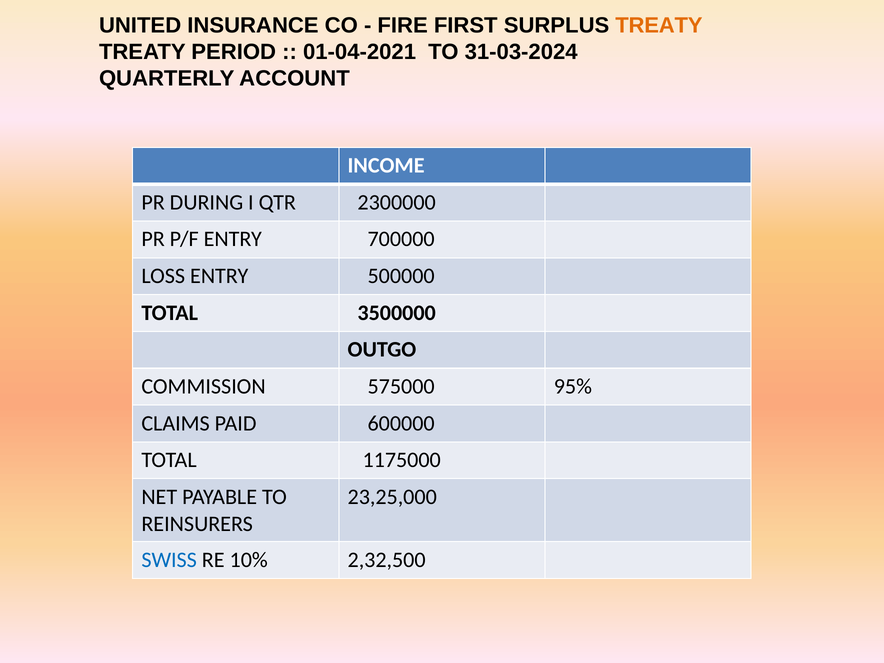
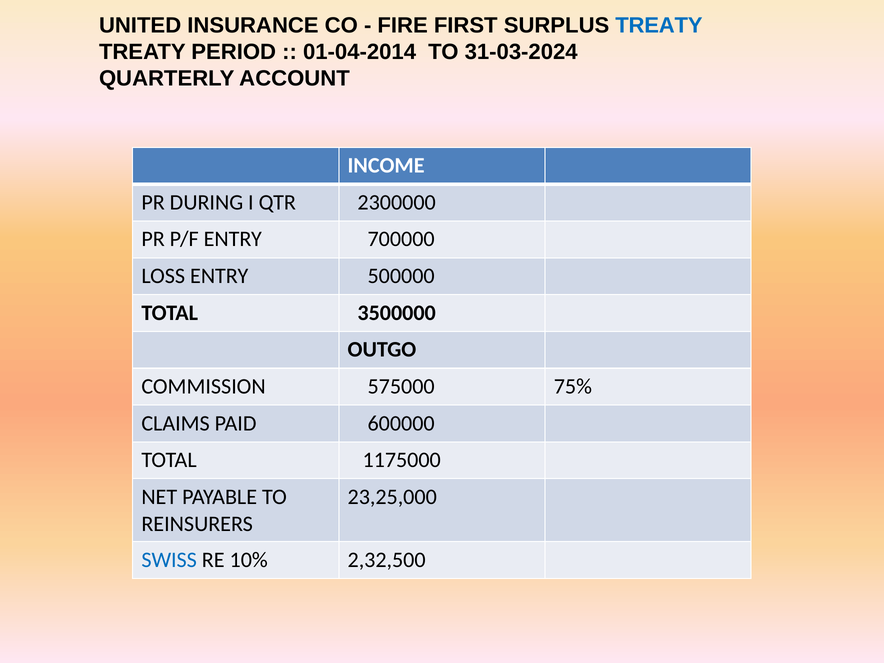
TREATY at (659, 25) colour: orange -> blue
01-04-2021: 01-04-2021 -> 01-04-2014
95%: 95% -> 75%
